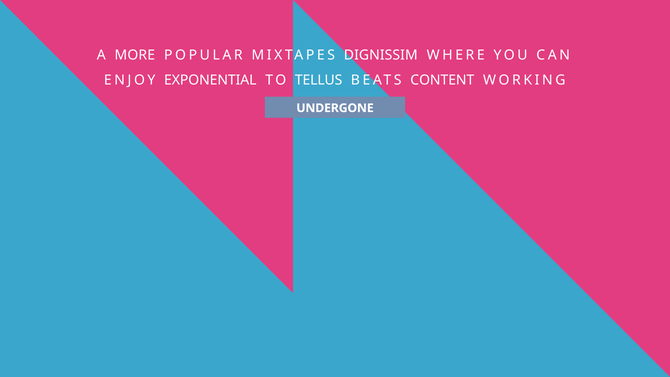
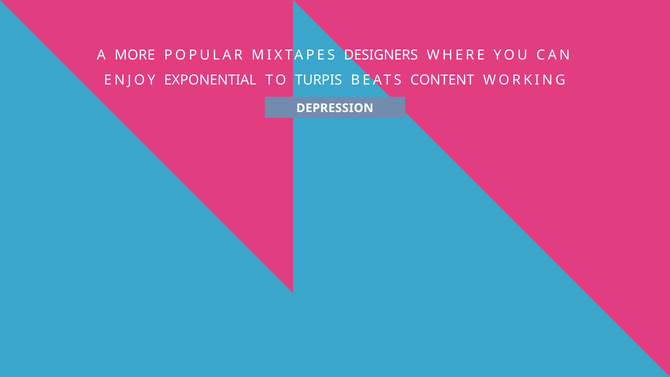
DIGNISSIM: DIGNISSIM -> DESIGNERS
TELLUS: TELLUS -> TURPIS
UNDERGONE: UNDERGONE -> DEPRESSION
